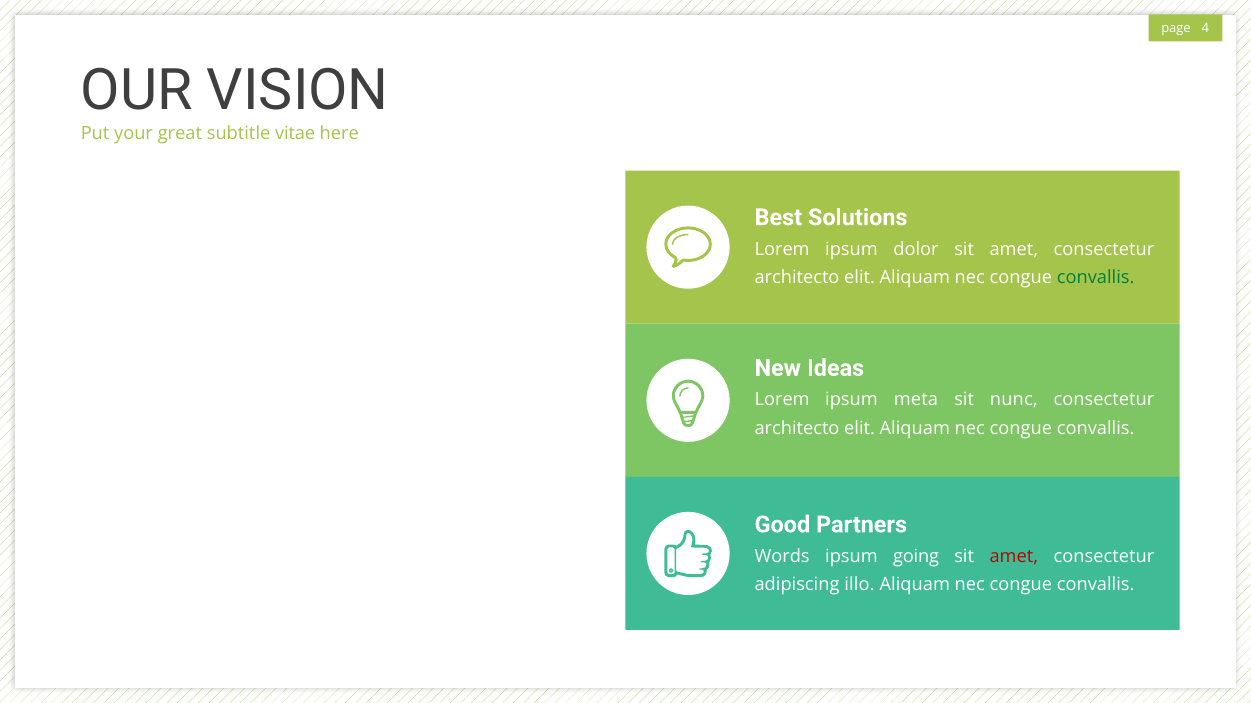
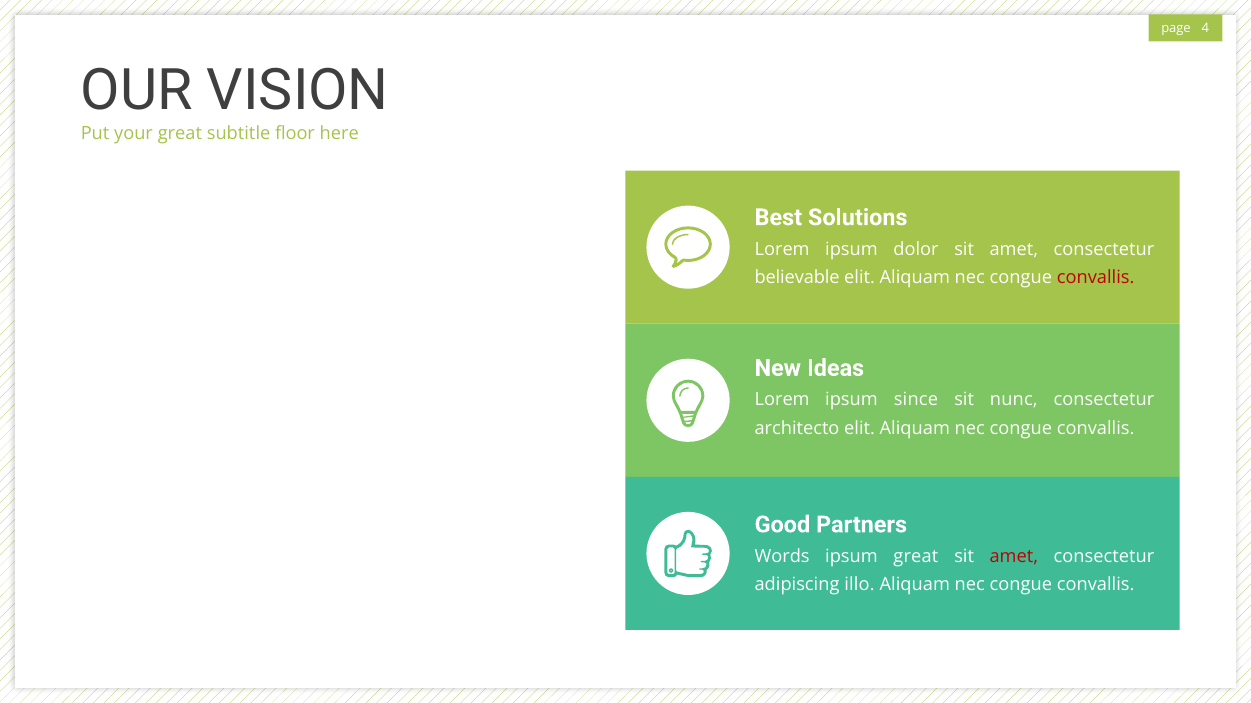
vitae: vitae -> floor
architecto at (797, 278): architecto -> believable
convallis at (1096, 278) colour: green -> red
meta: meta -> since
ipsum going: going -> great
